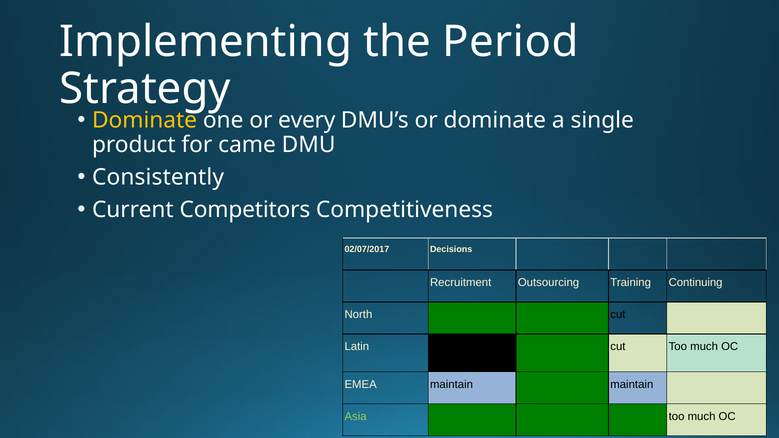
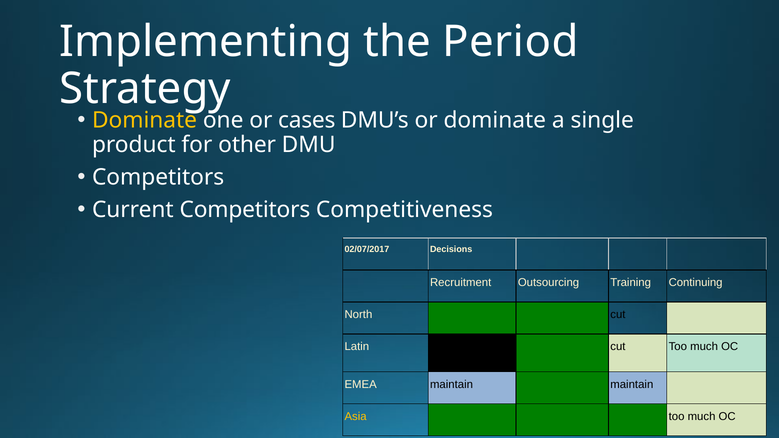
every: every -> cases
came: came -> other
Consistently at (158, 177): Consistently -> Competitors
Asia colour: light green -> yellow
